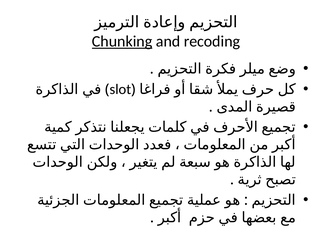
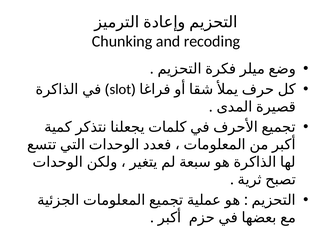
Chunking underline: present -> none
